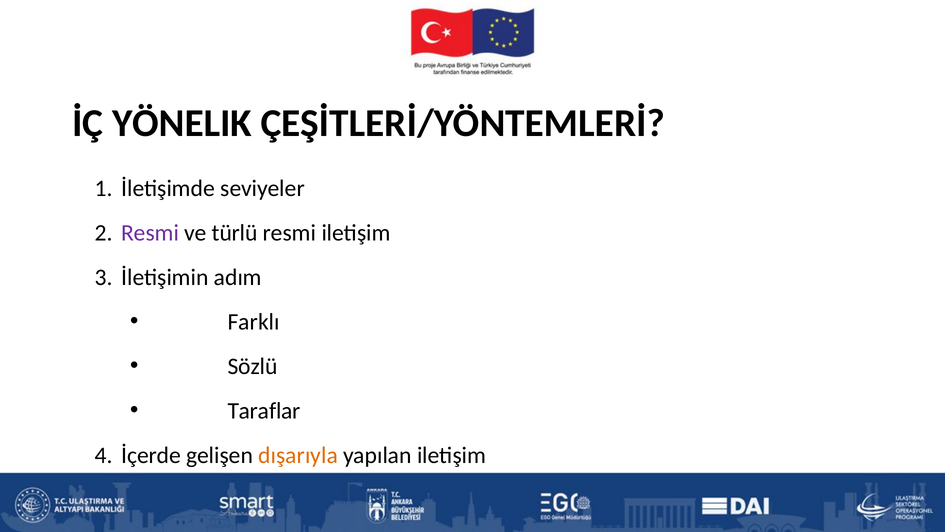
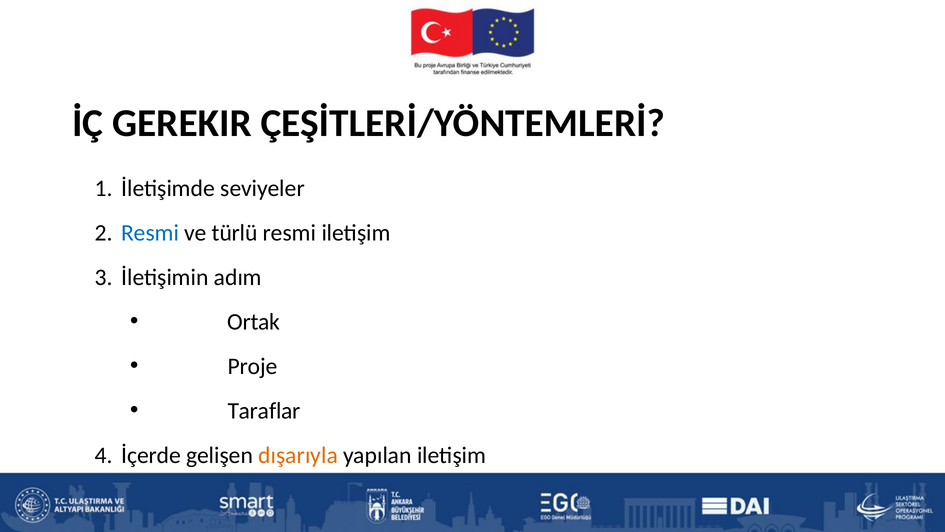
YÖNELIK: YÖNELIK -> GEREKIR
Resmi at (150, 233) colour: purple -> blue
Farklı: Farklı -> Ortak
Sözlü: Sözlü -> Proje
